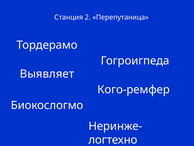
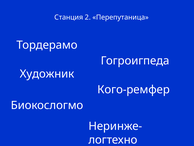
Выявляет: Выявляет -> Художник
